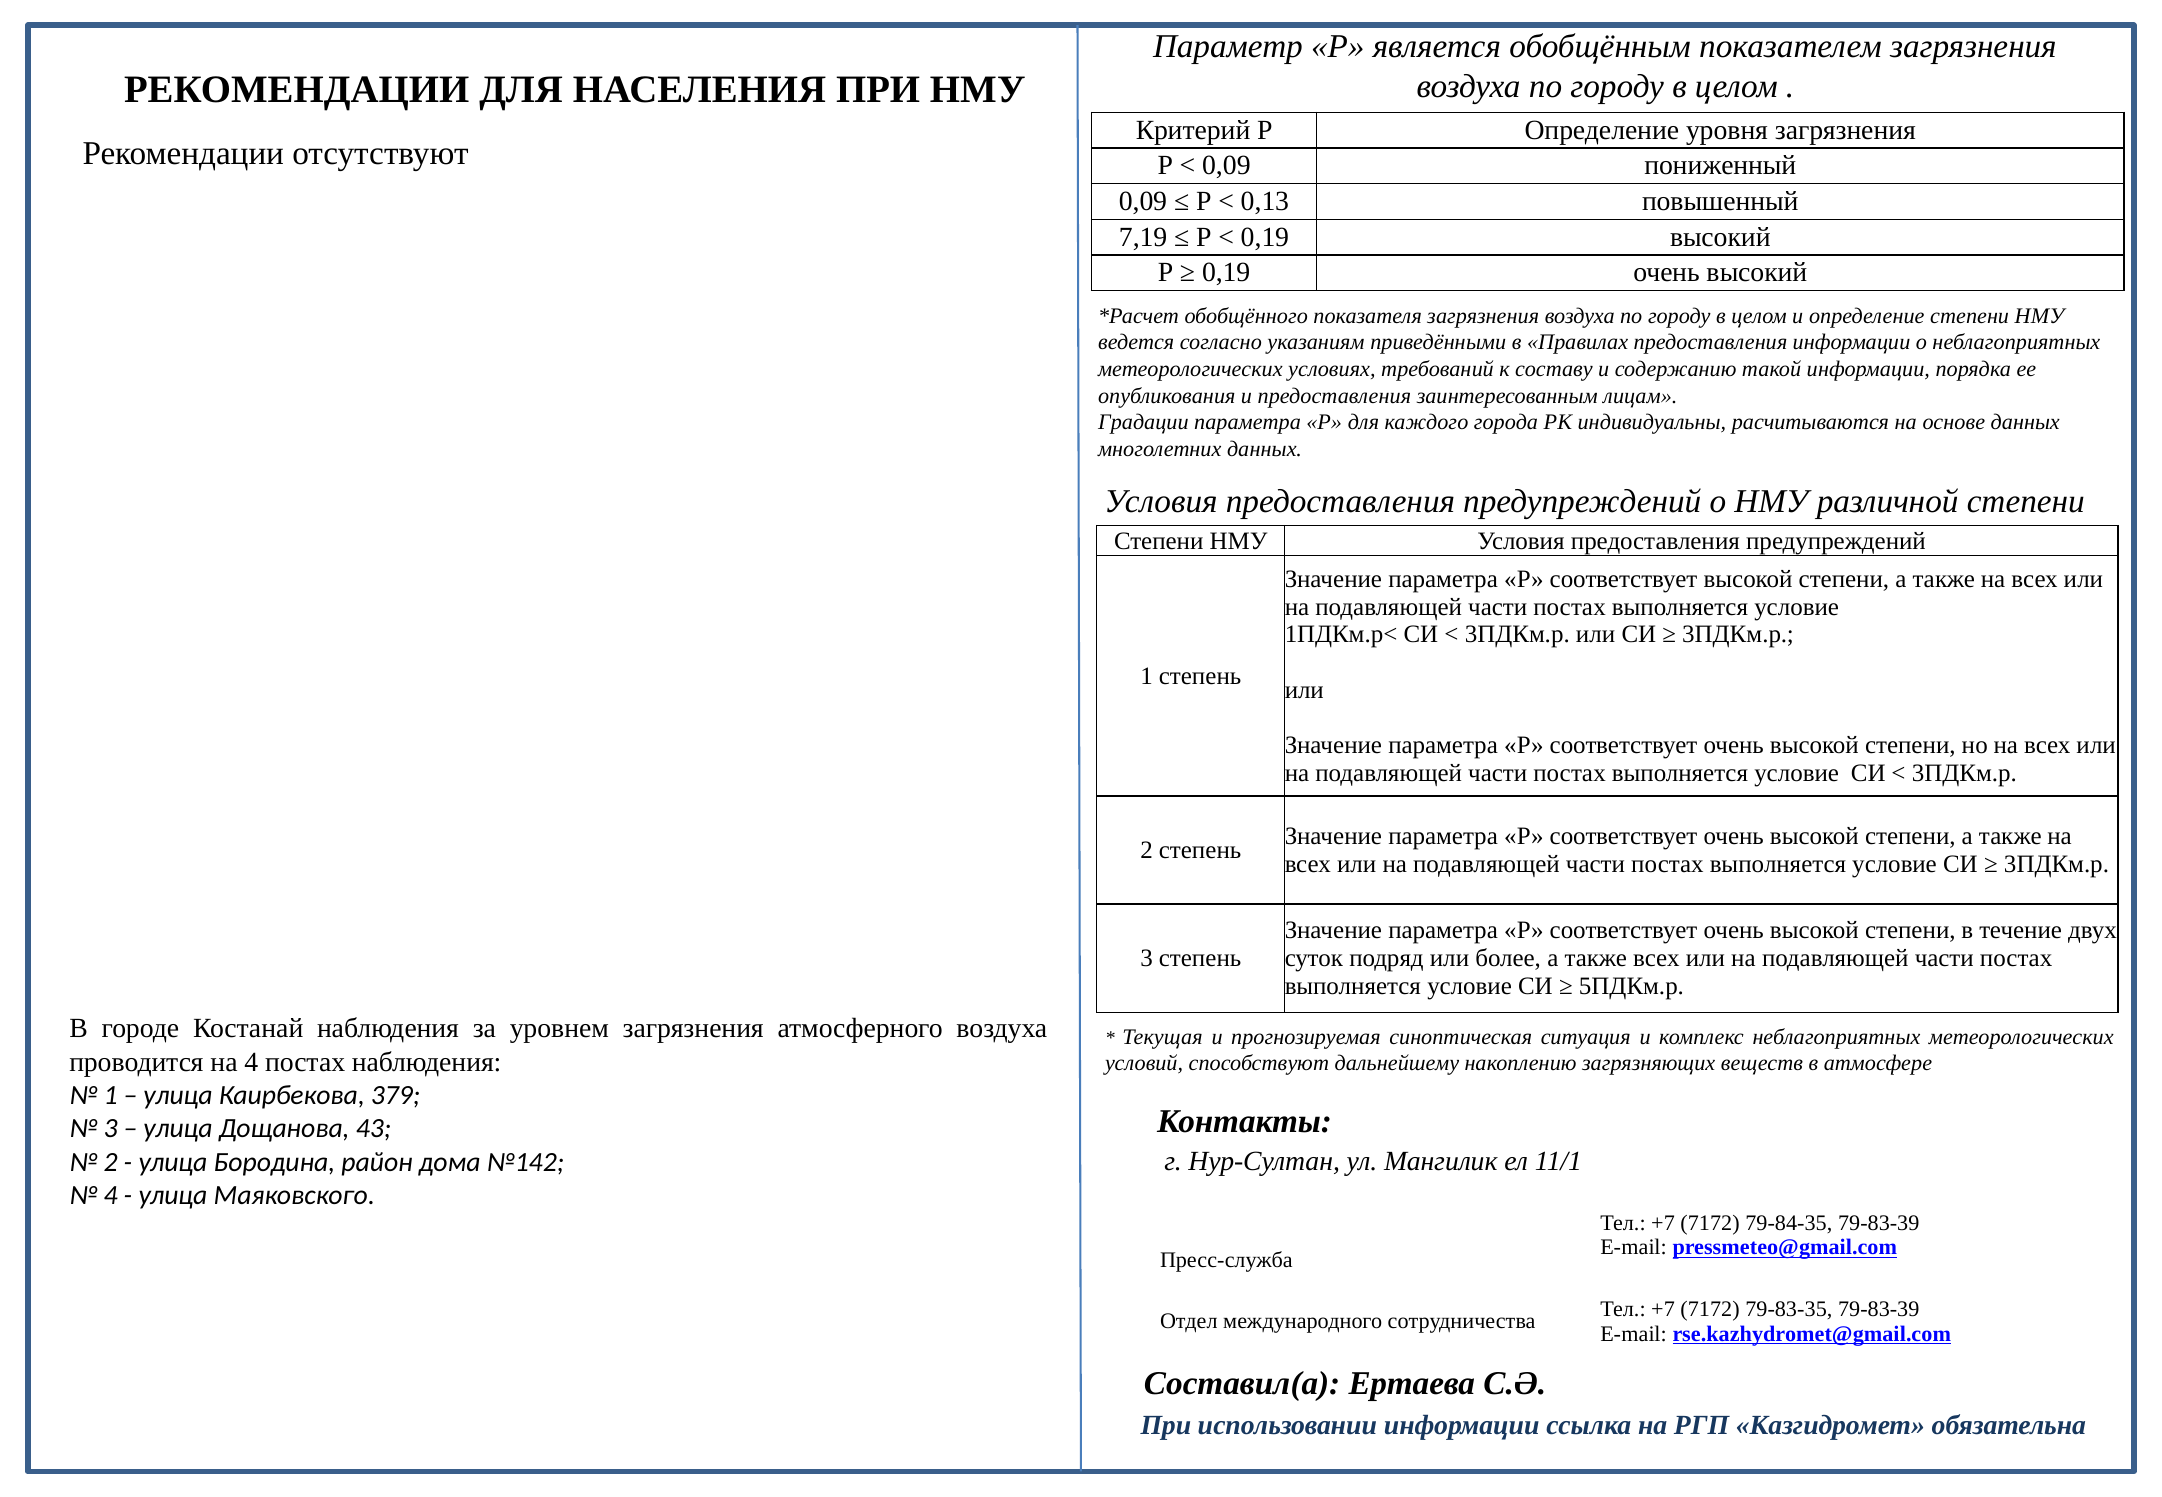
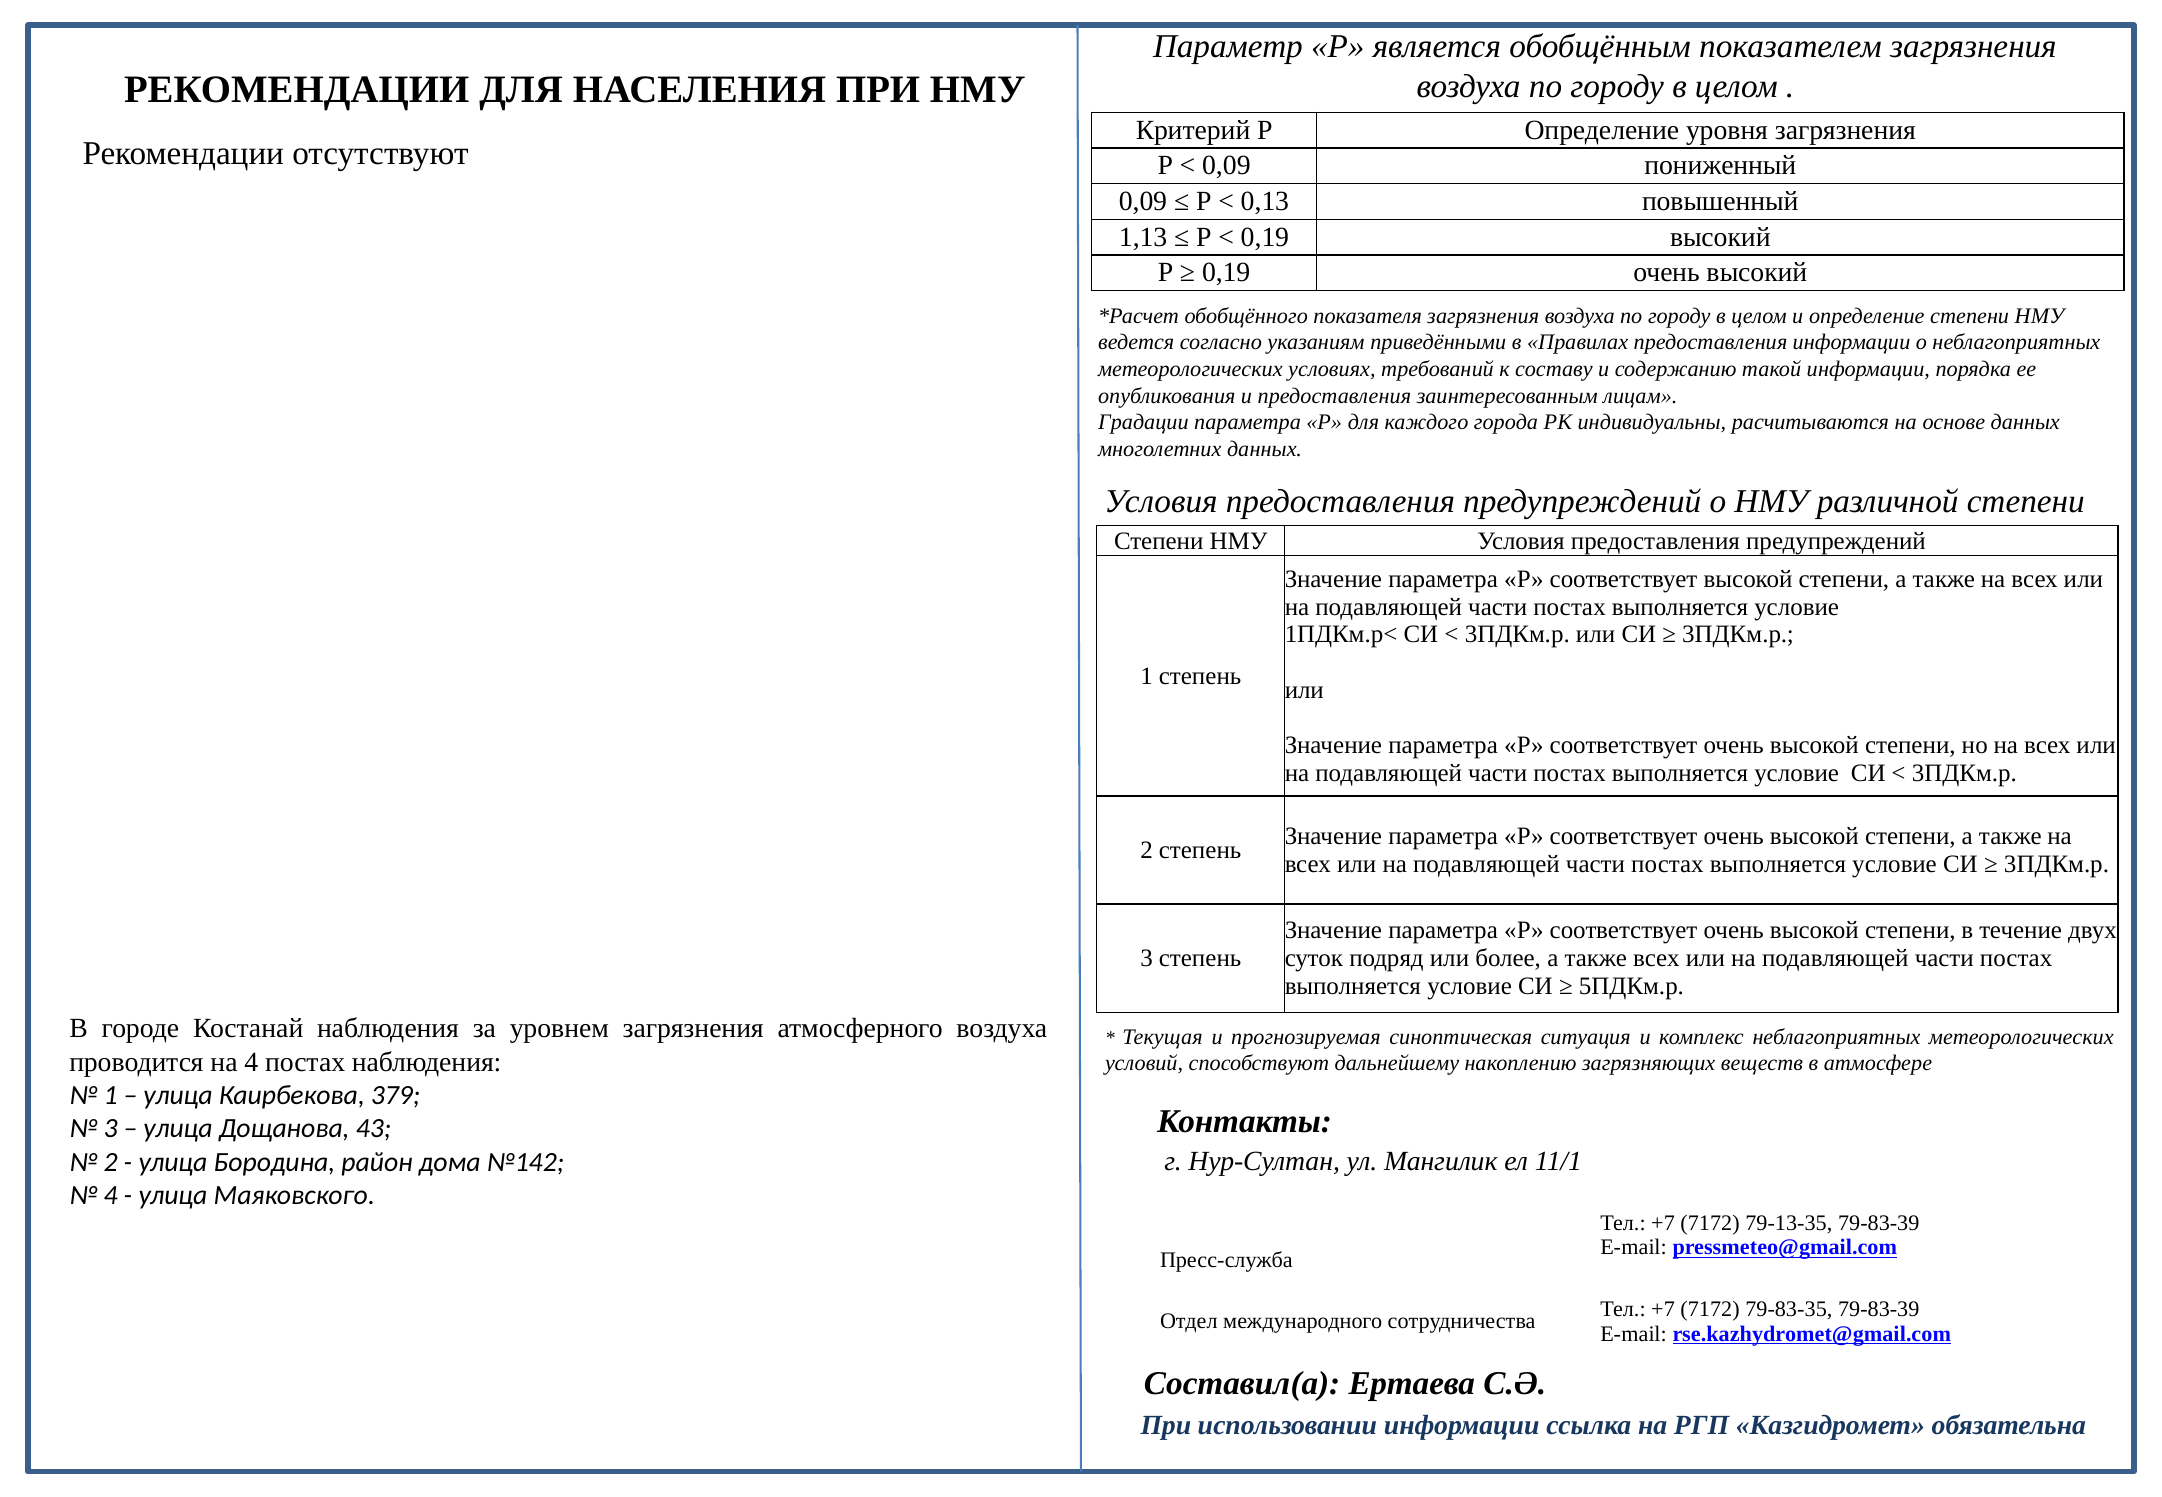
7,19: 7,19 -> 1,13
79-84-35: 79-84-35 -> 79-13-35
